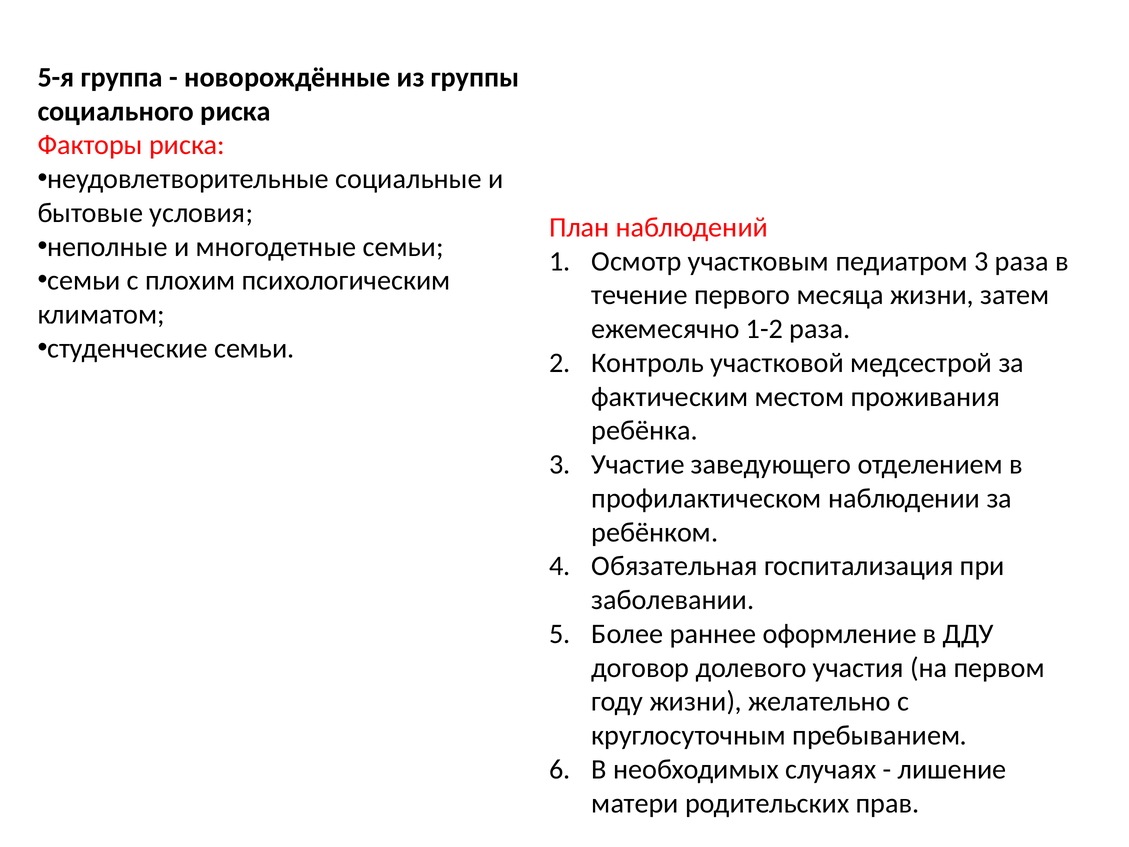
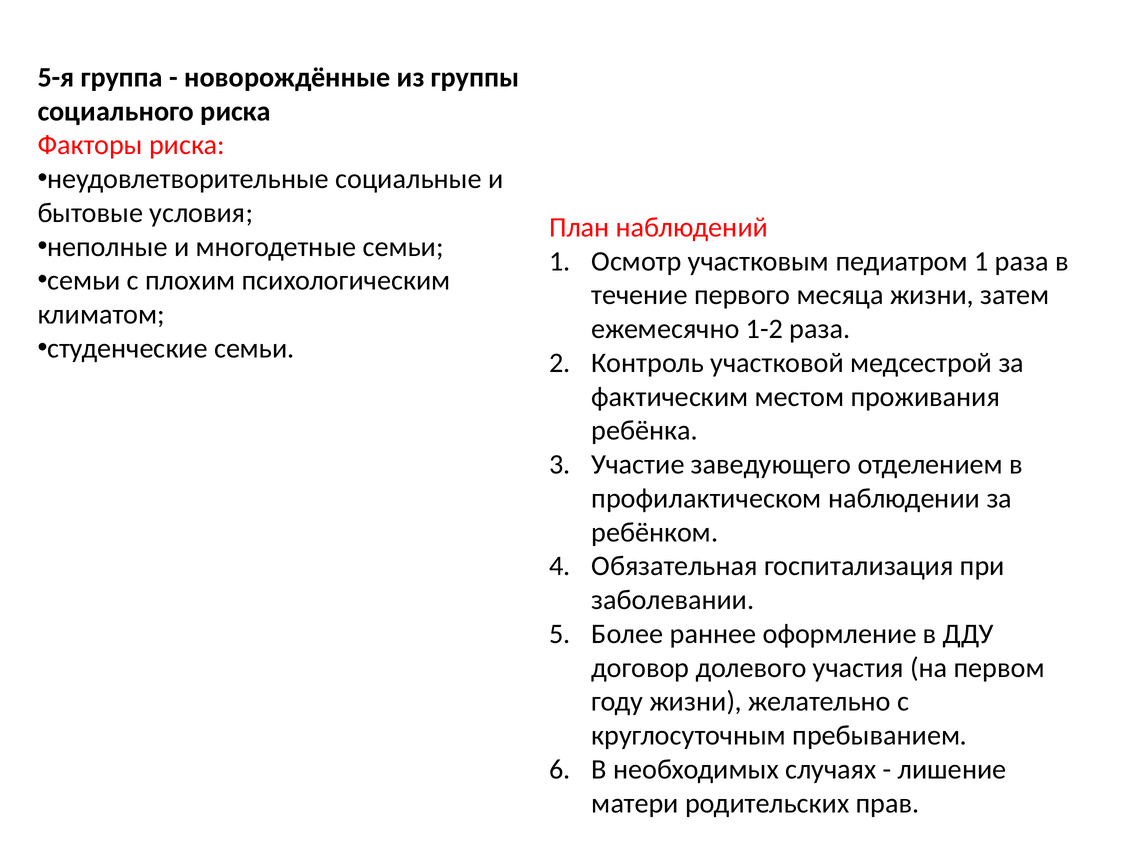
педиатром 3: 3 -> 1
